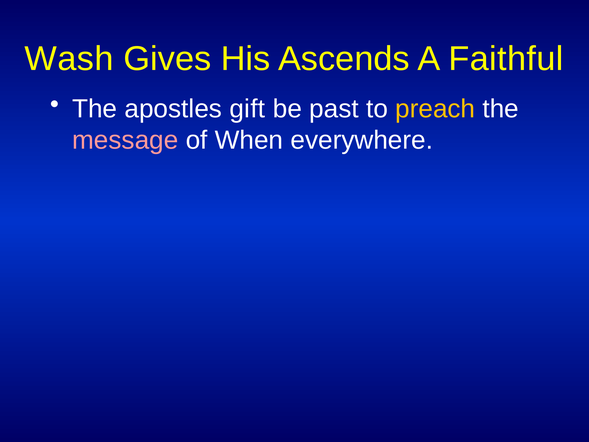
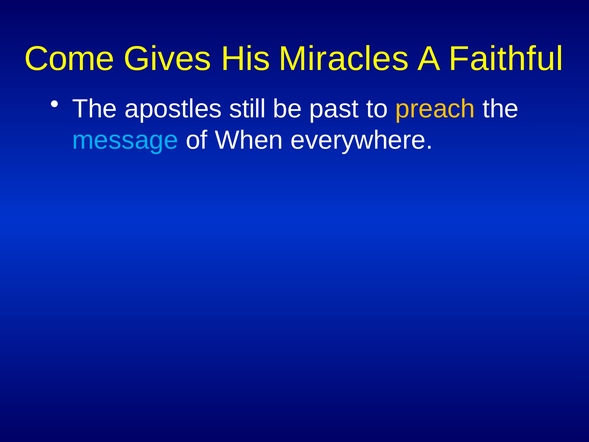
Wash: Wash -> Come
Ascends: Ascends -> Miracles
gift: gift -> still
message colour: pink -> light blue
